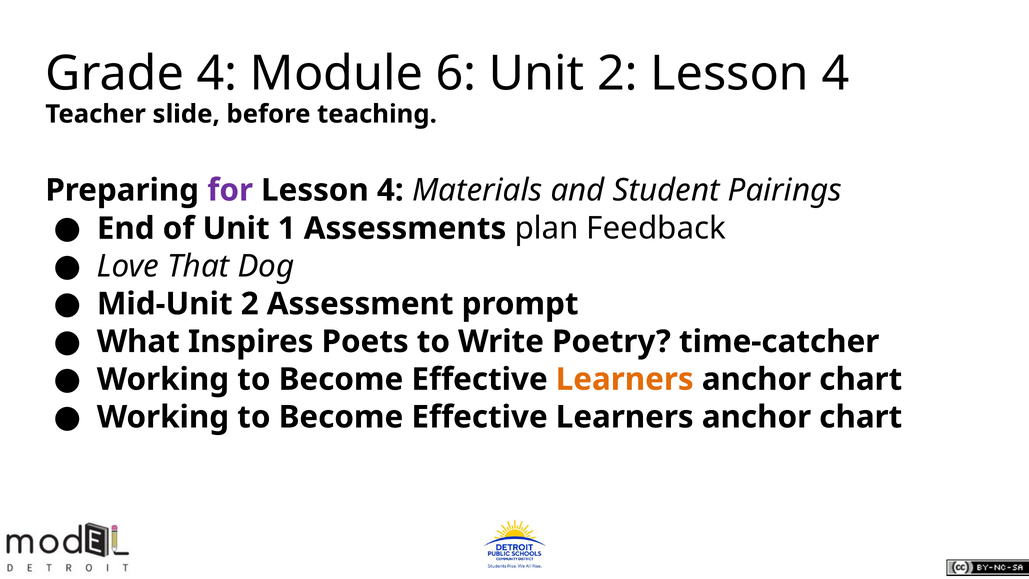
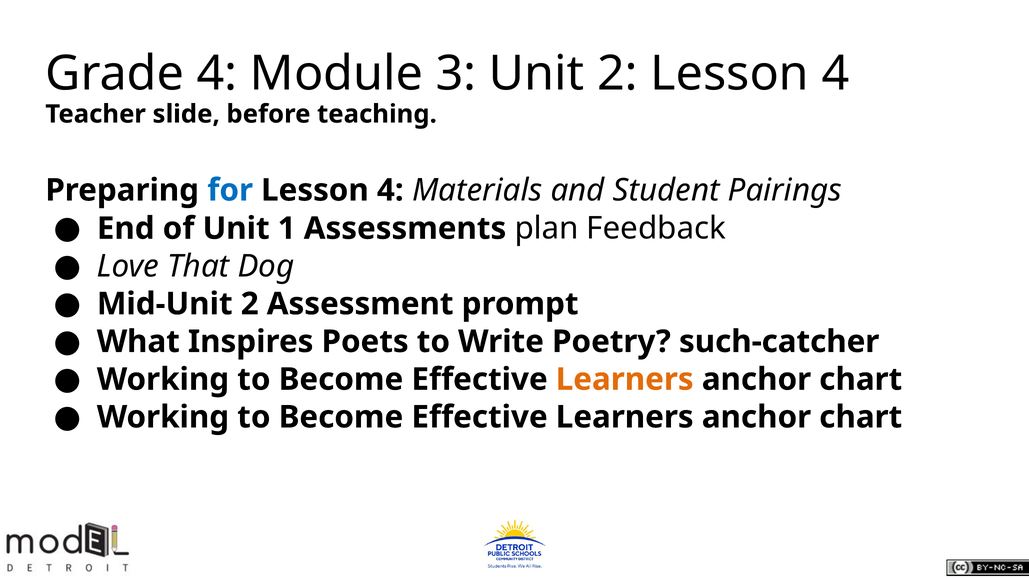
6: 6 -> 3
for colour: purple -> blue
time-catcher: time-catcher -> such-catcher
